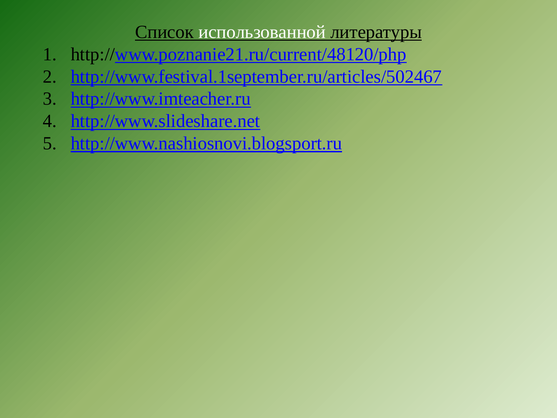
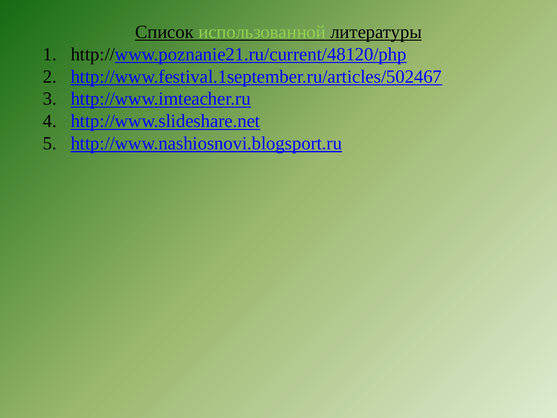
использованной colour: white -> light green
